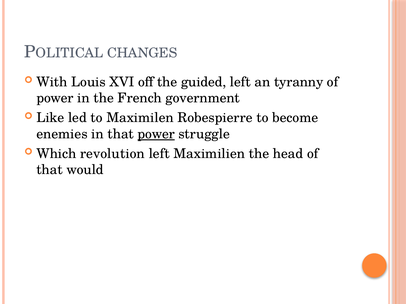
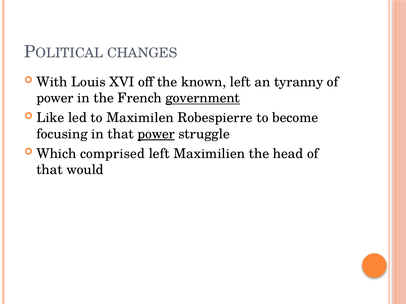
guided: guided -> known
government underline: none -> present
enemies: enemies -> focusing
revolution: revolution -> comprised
